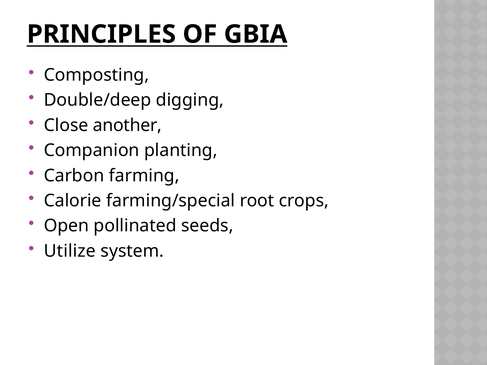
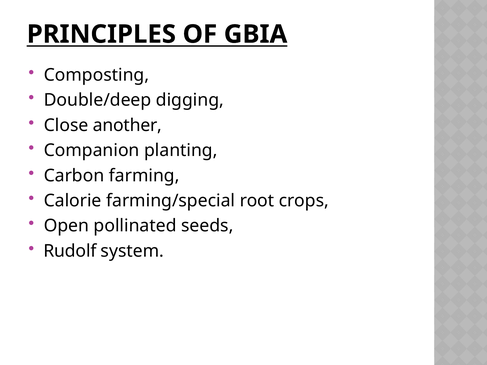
Utilize: Utilize -> Rudolf
